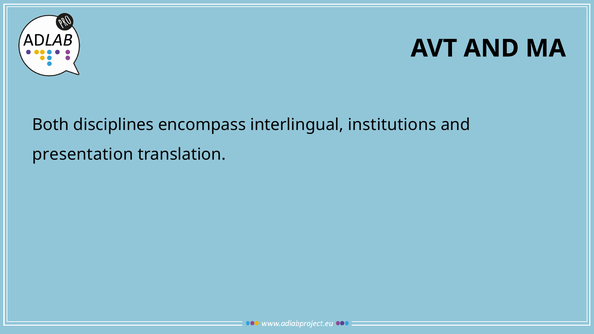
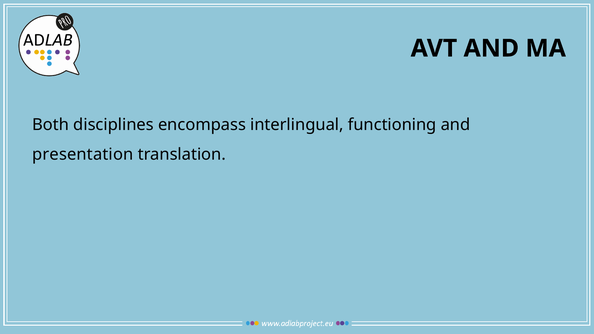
institutions: institutions -> functioning
